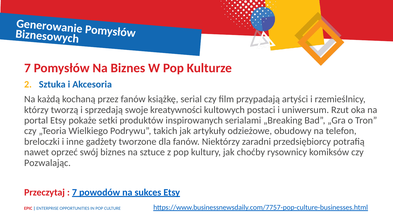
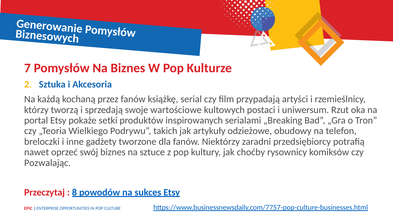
kreatywności: kreatywności -> wartościowe
7 at (74, 192): 7 -> 8
